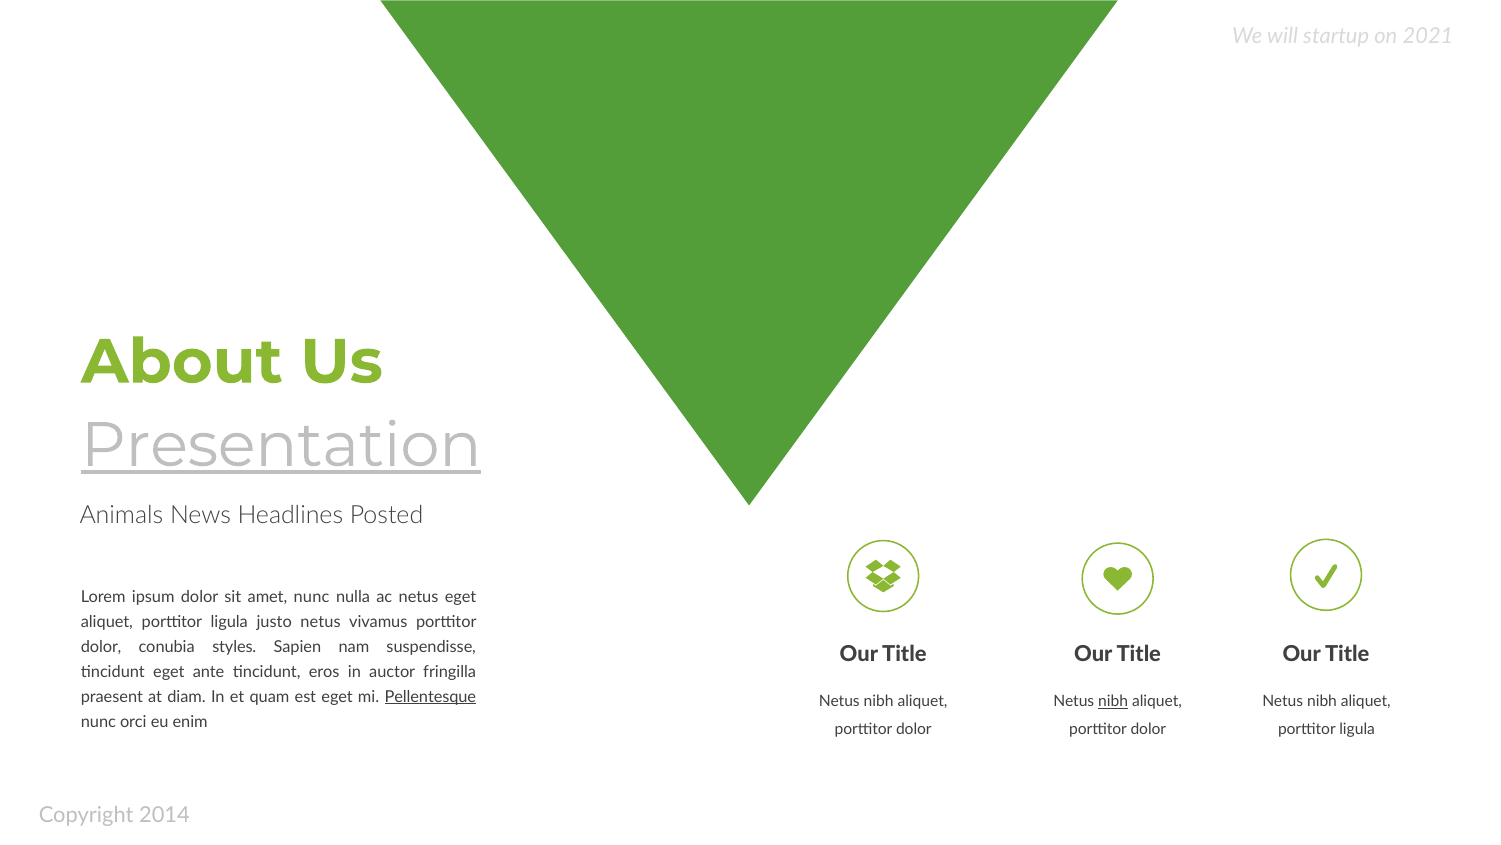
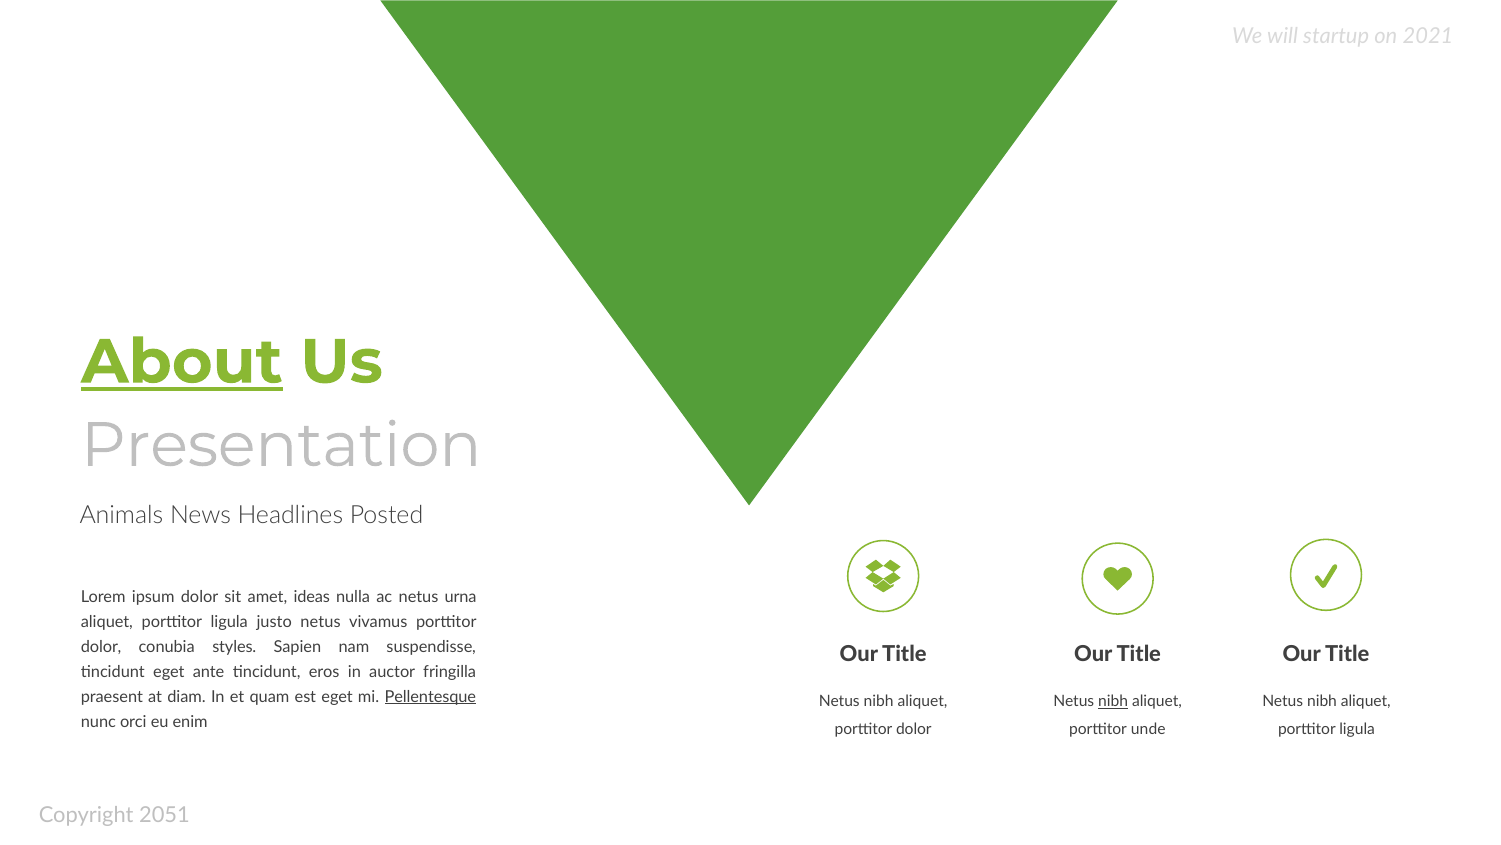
About underline: none -> present
Presentation underline: present -> none
amet nunc: nunc -> ideas
netus eget: eget -> urna
dolor at (1148, 729): dolor -> unde
2014: 2014 -> 2051
